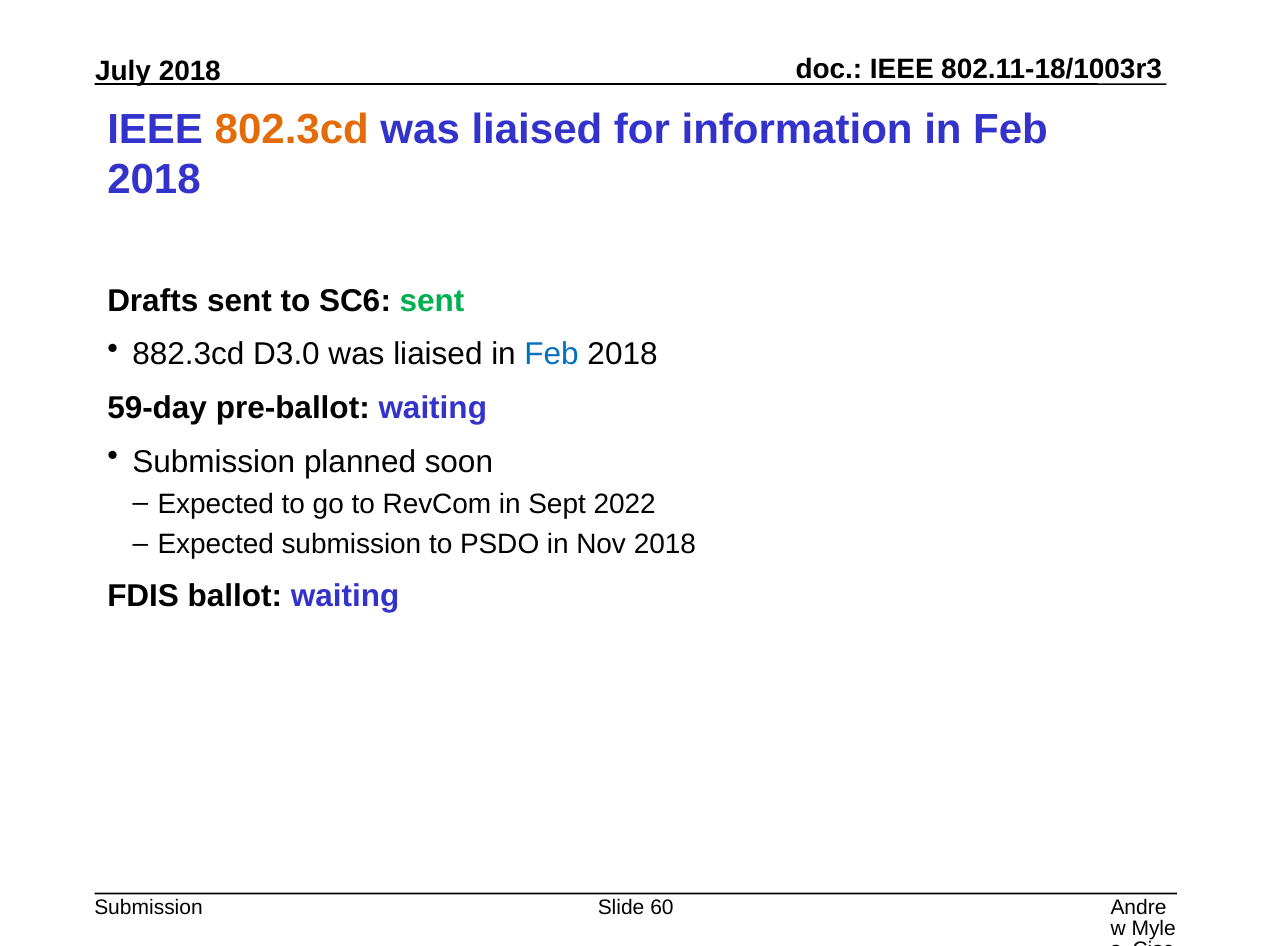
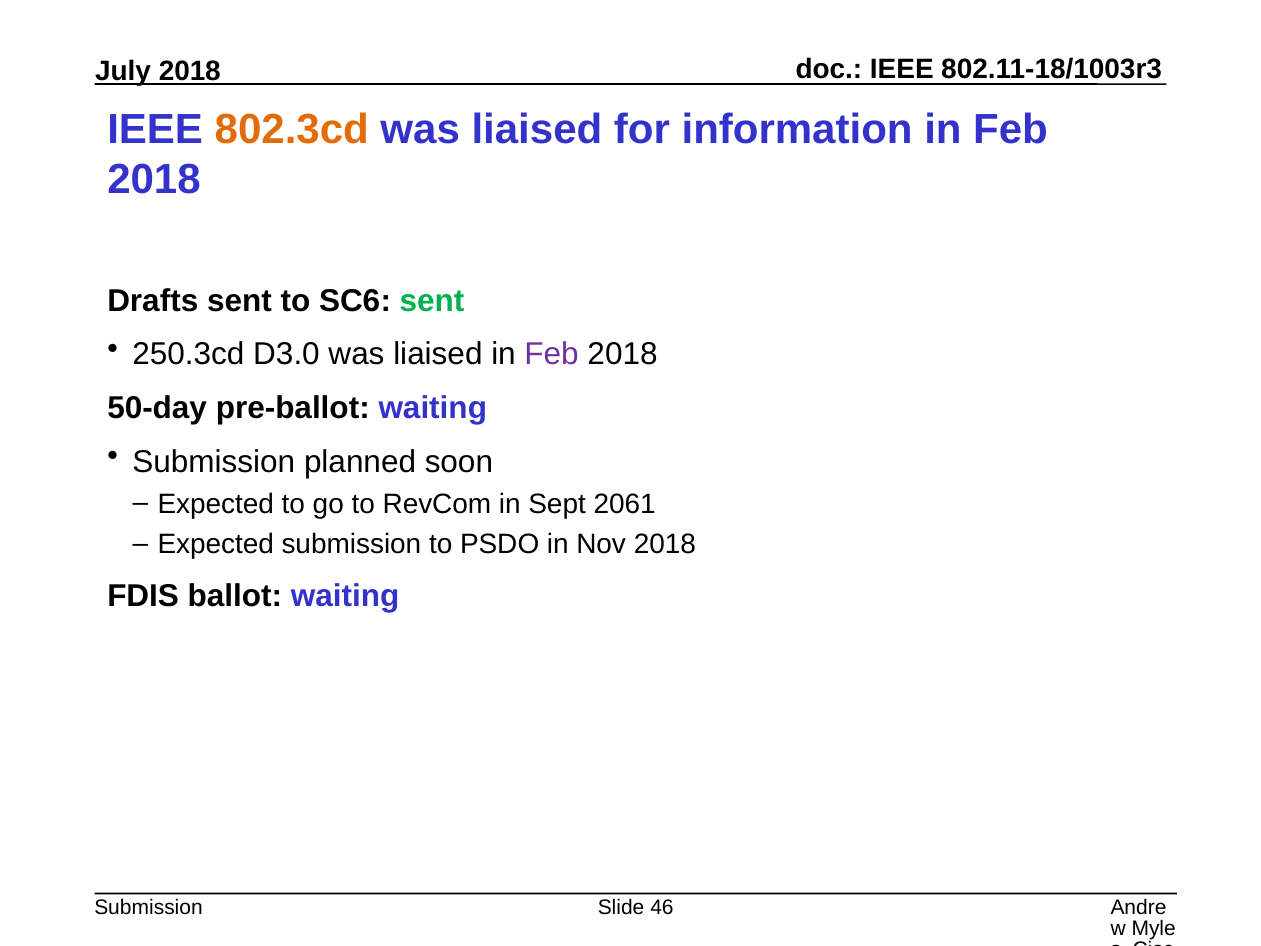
882.3cd: 882.3cd -> 250.3cd
Feb at (552, 354) colour: blue -> purple
59-day: 59-day -> 50-day
2022: 2022 -> 2061
60: 60 -> 46
